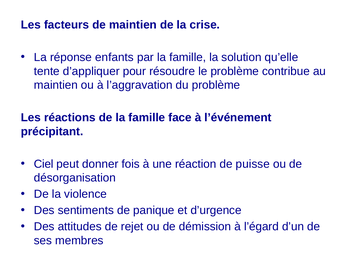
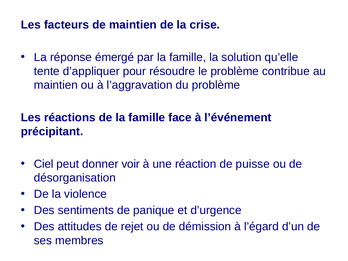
enfants: enfants -> émergé
fois: fois -> voir
